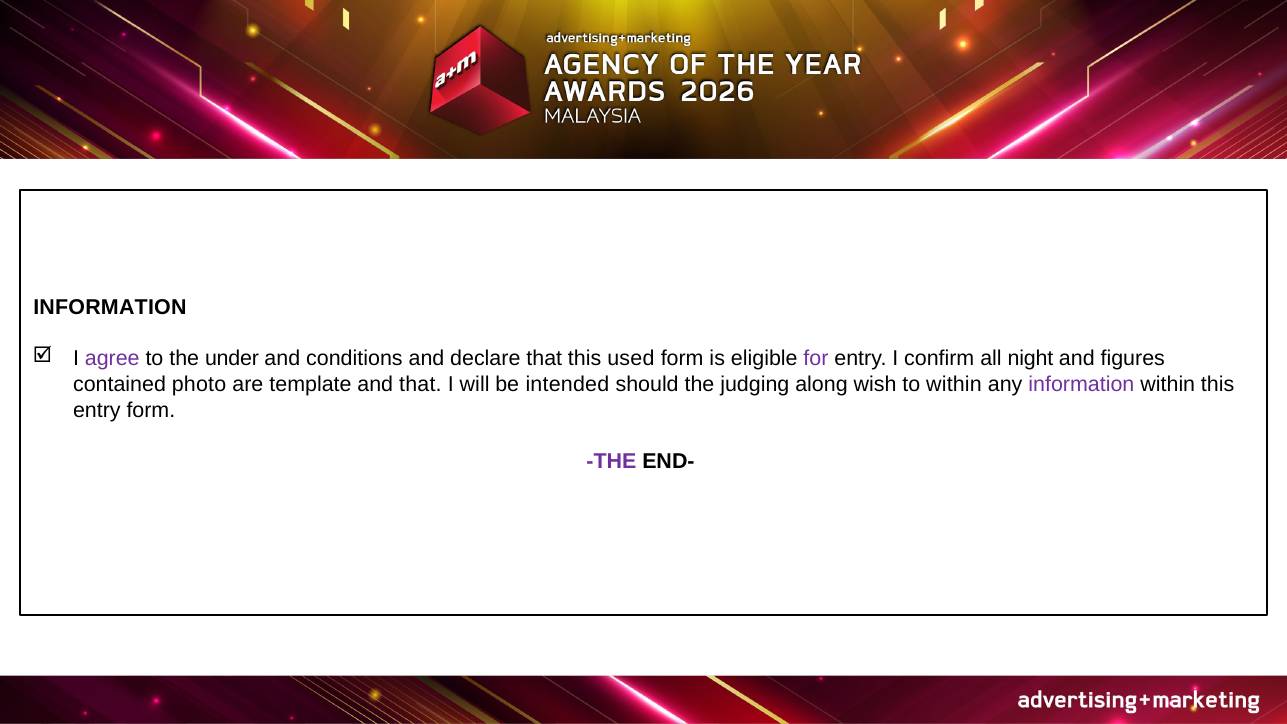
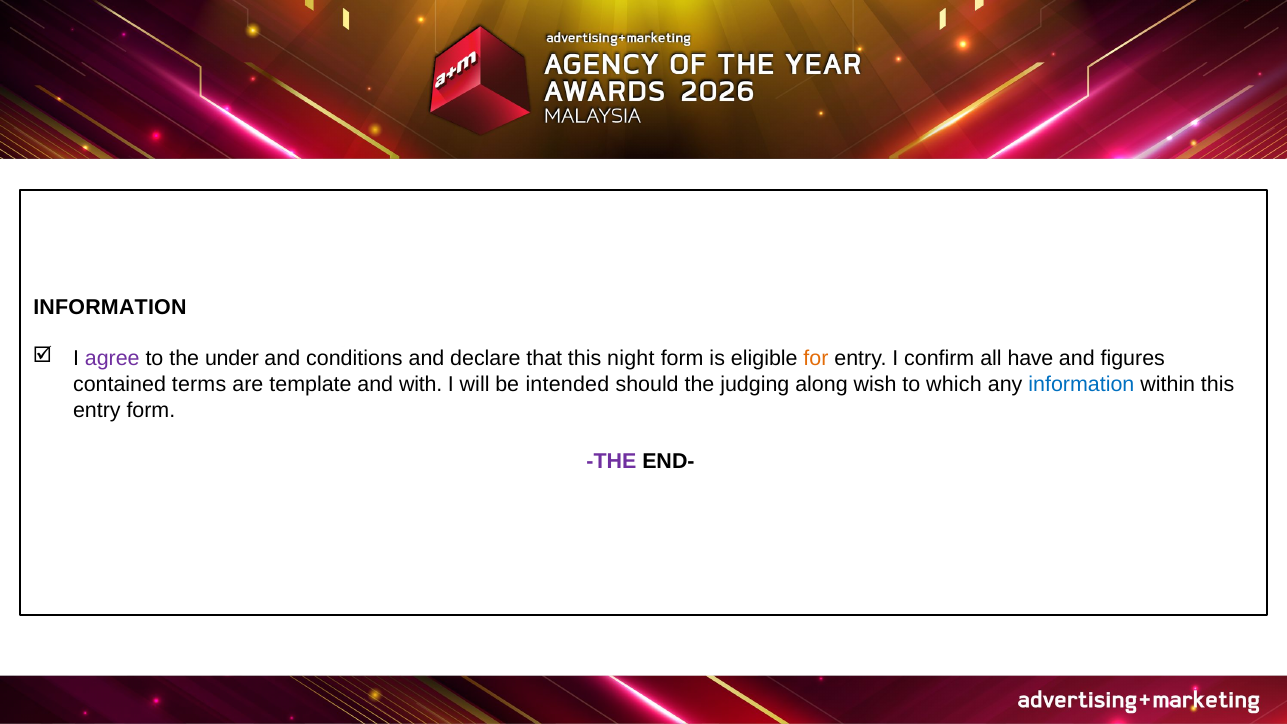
used: used -> night
for colour: purple -> orange
night: night -> have
photo: photo -> terms
and that: that -> with
to within: within -> which
information at (1081, 384) colour: purple -> blue
